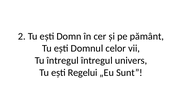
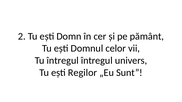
Regelui: Regelui -> Regilor
